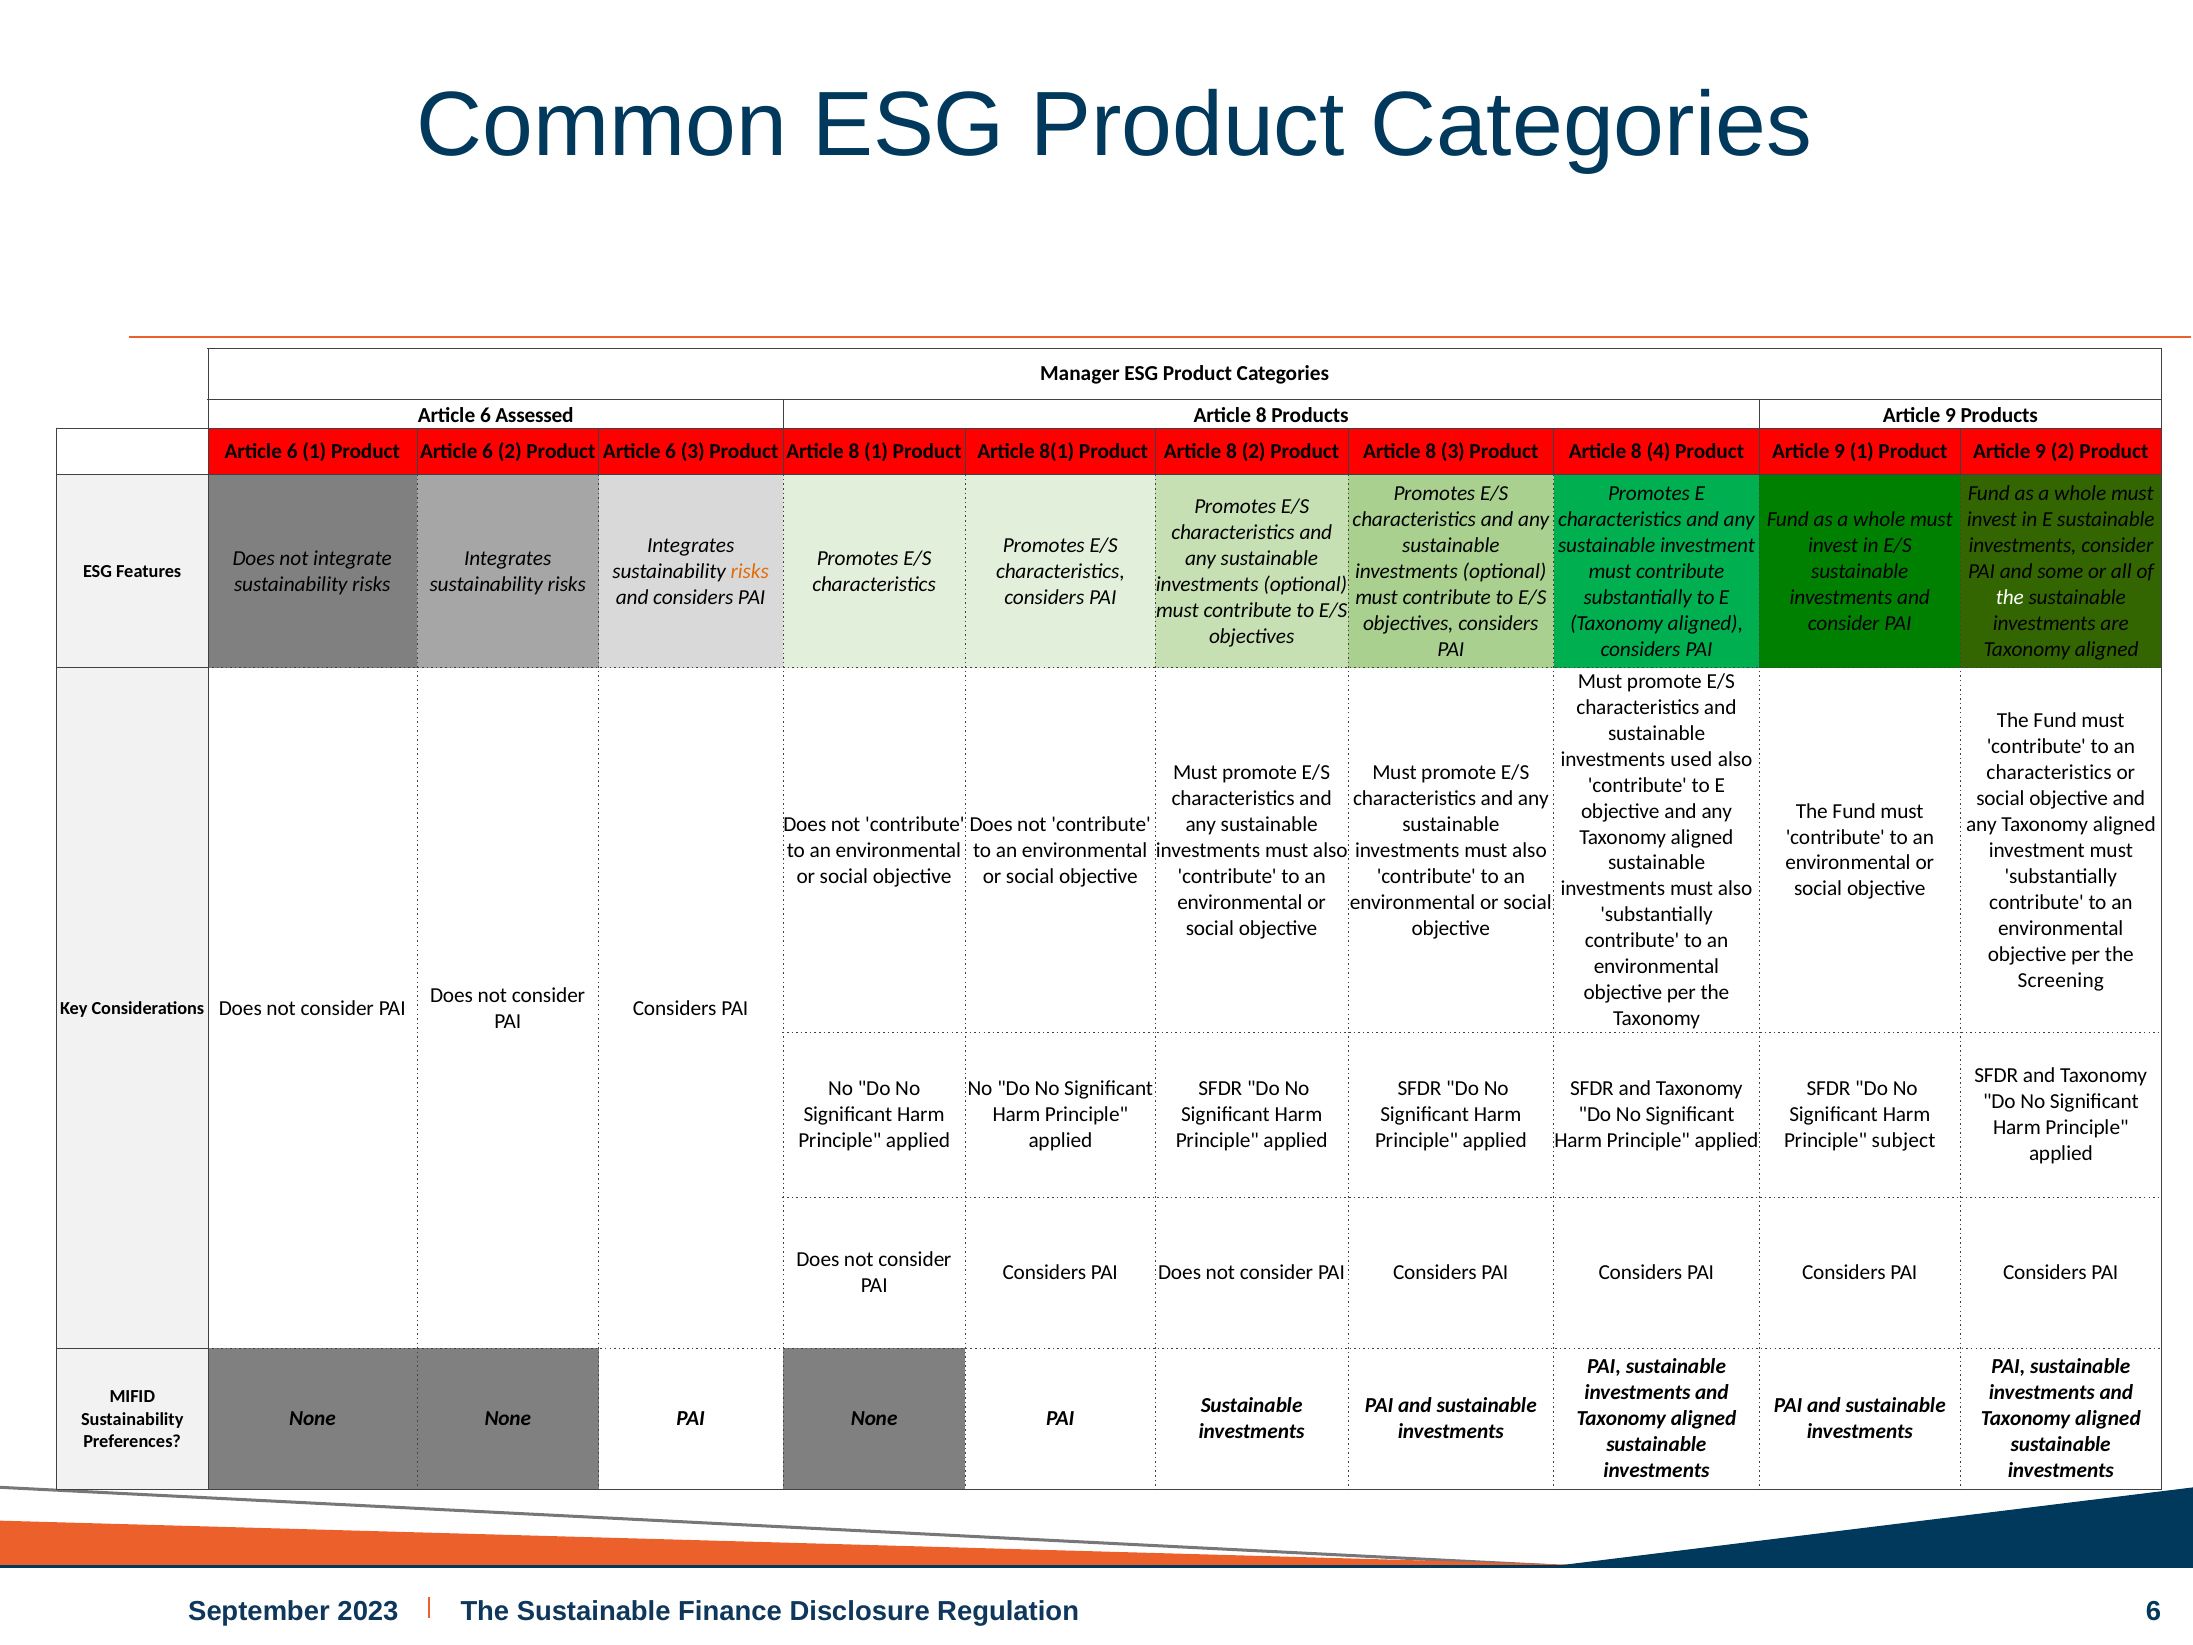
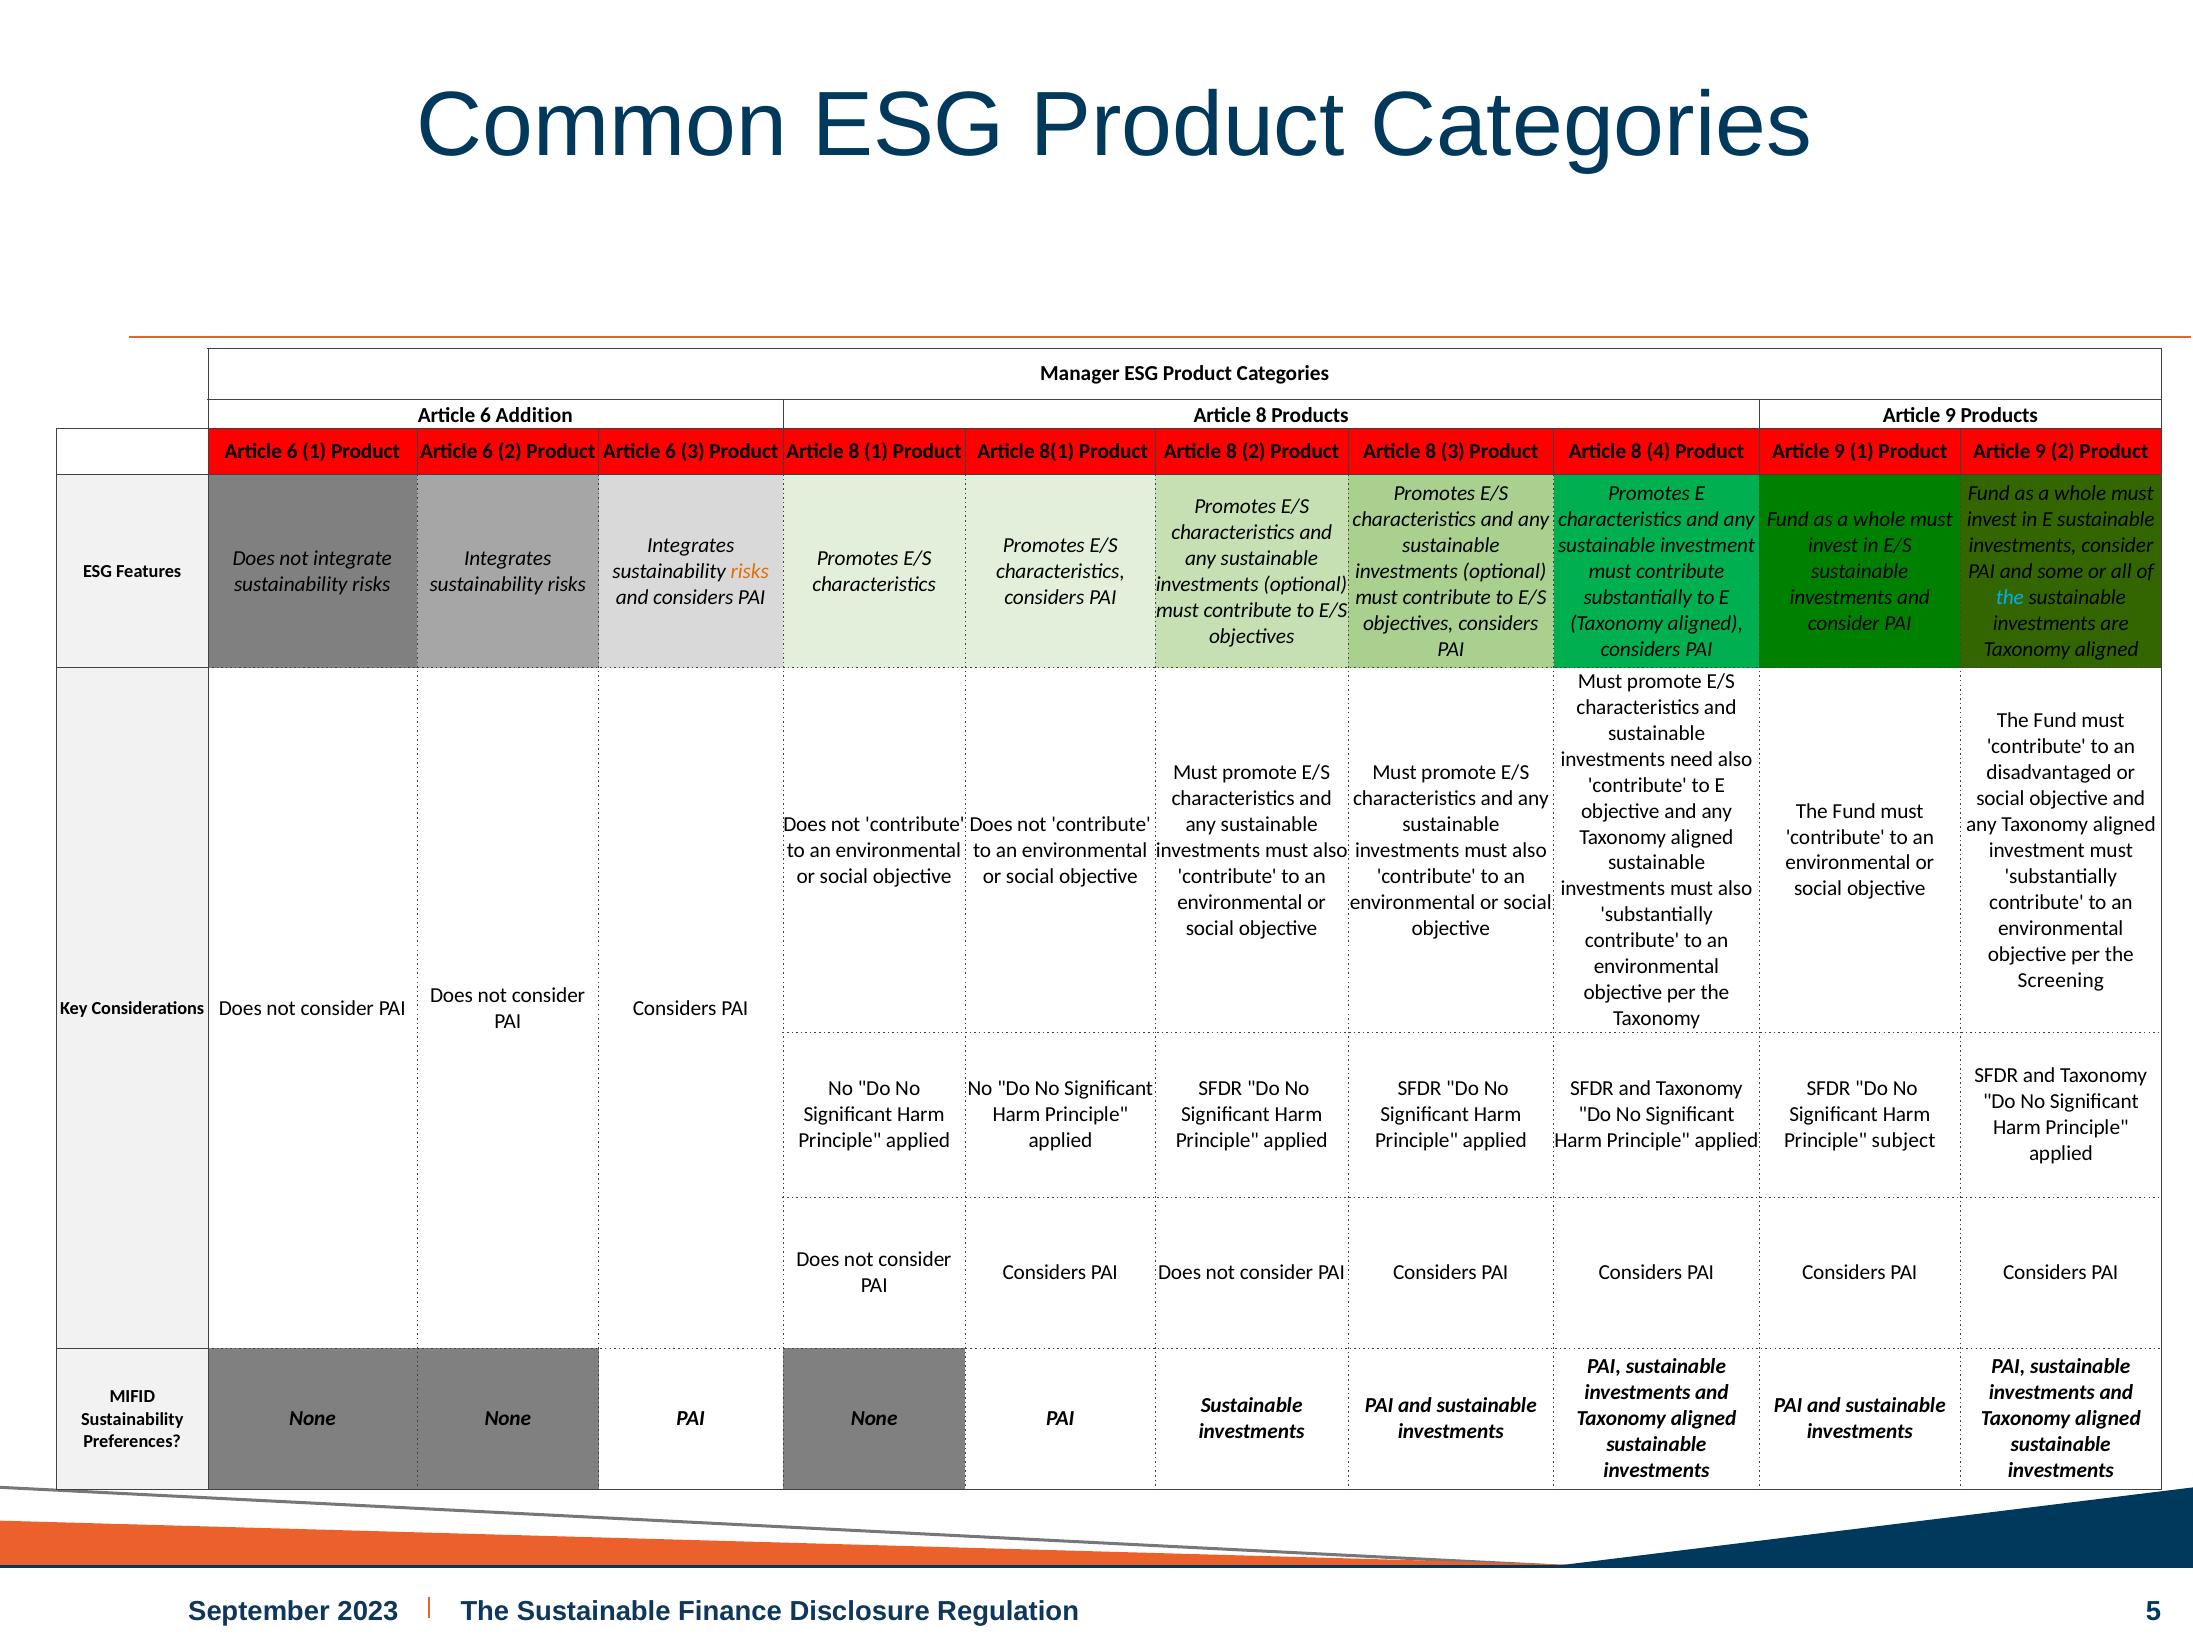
Assessed: Assessed -> Addition
the at (2010, 597) colour: white -> light blue
used: used -> need
characteristics at (2049, 772): characteristics -> disadvantaged
Regulation 6: 6 -> 5
